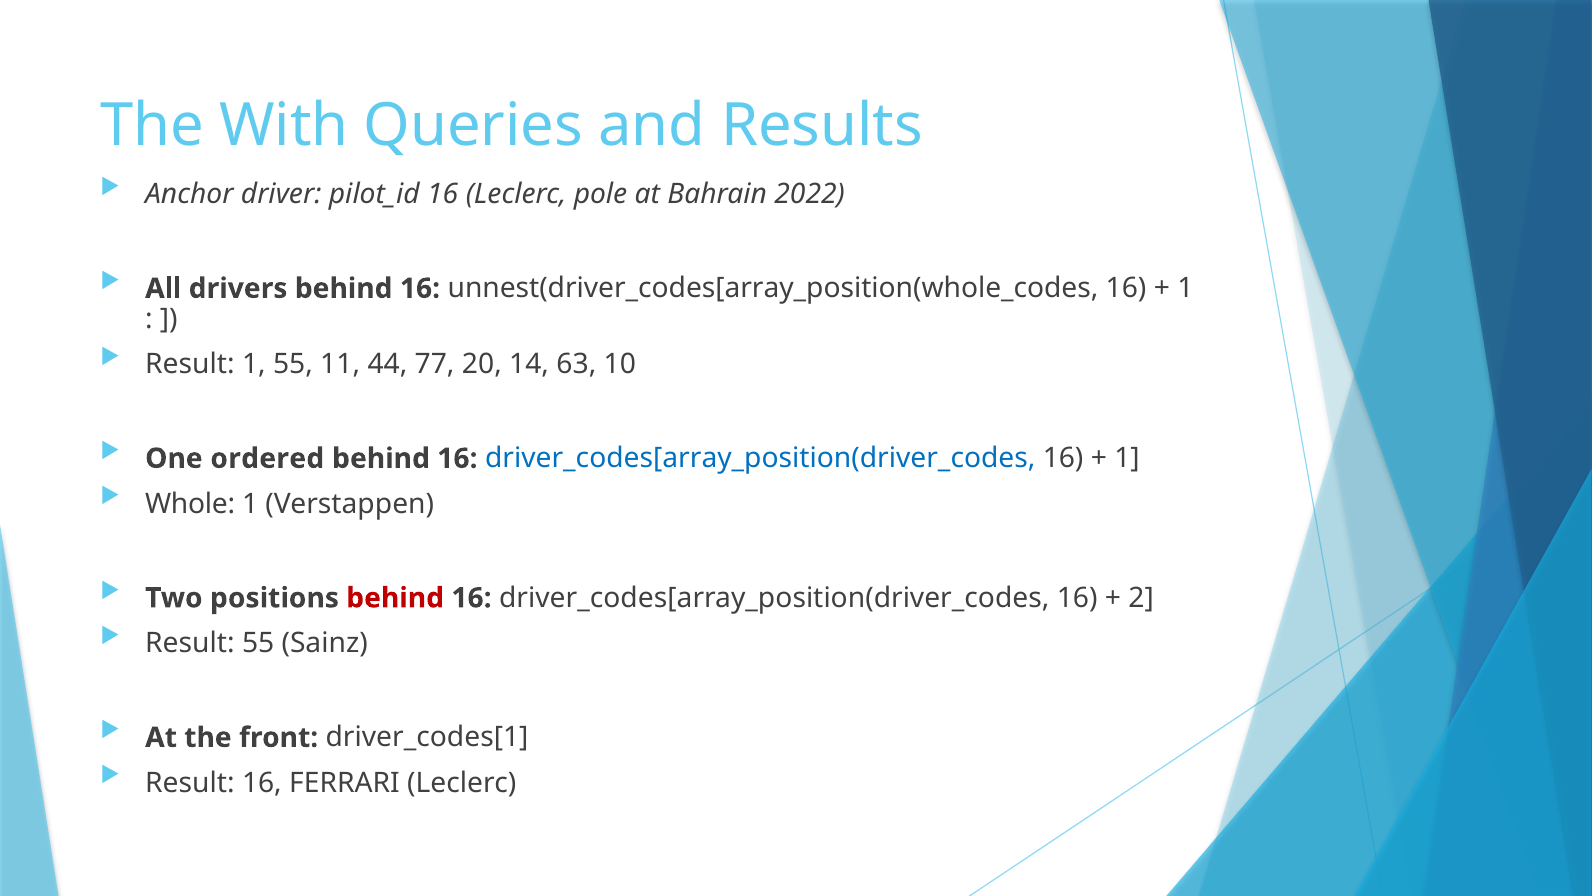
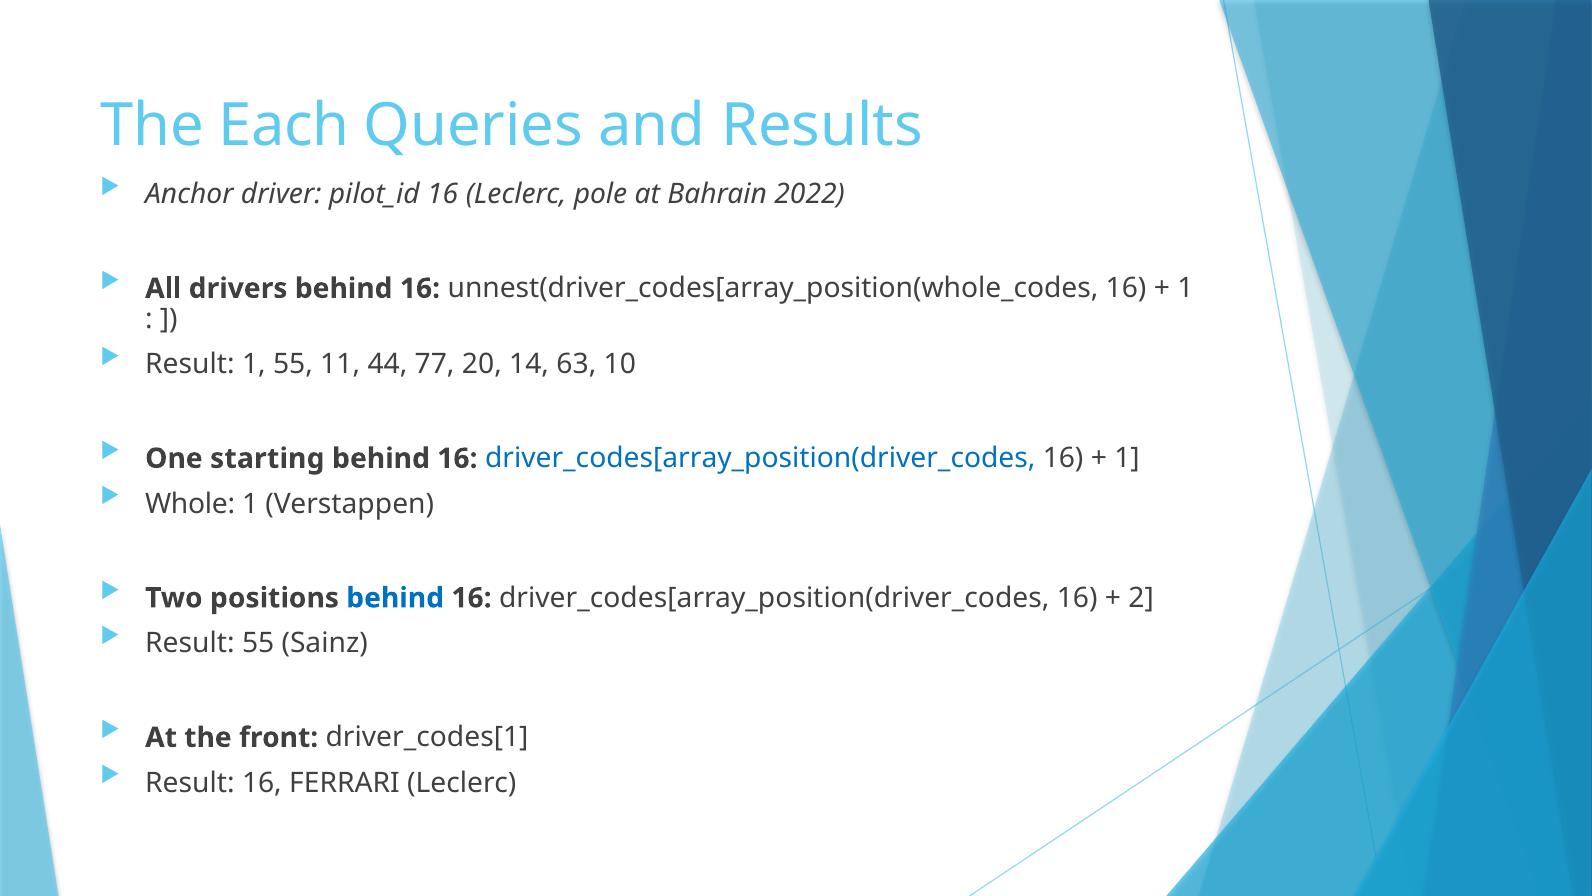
With: With -> Each
ordered: ordered -> starting
behind at (395, 598) colour: red -> blue
